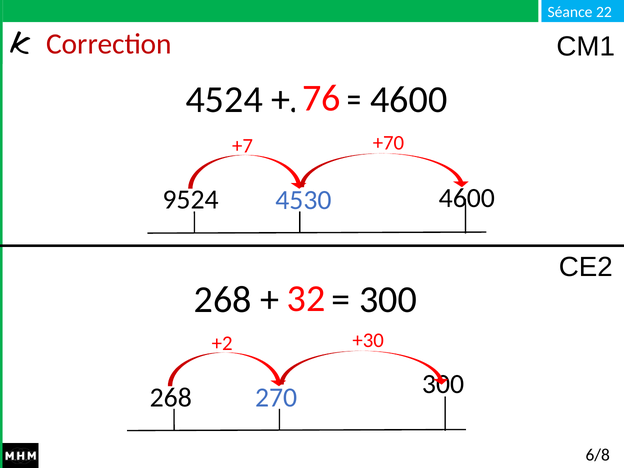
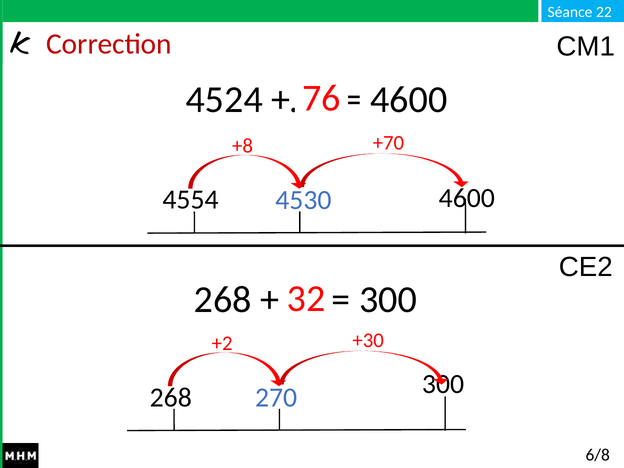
+7: +7 -> +8
9524: 9524 -> 4554
